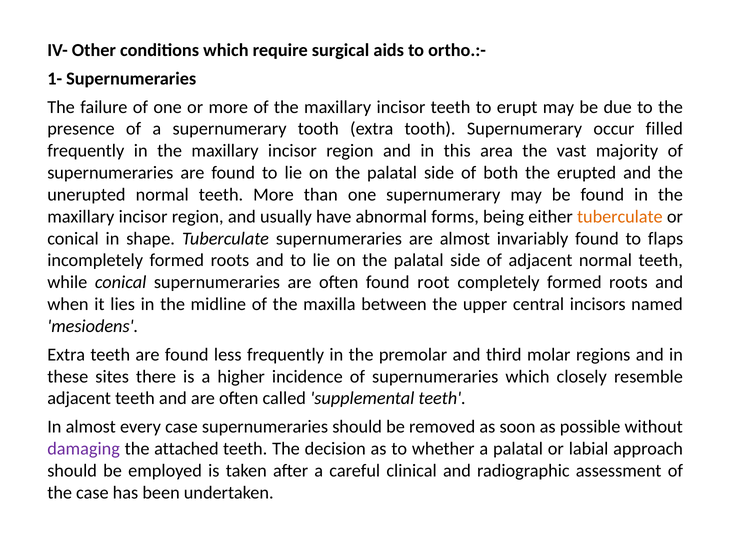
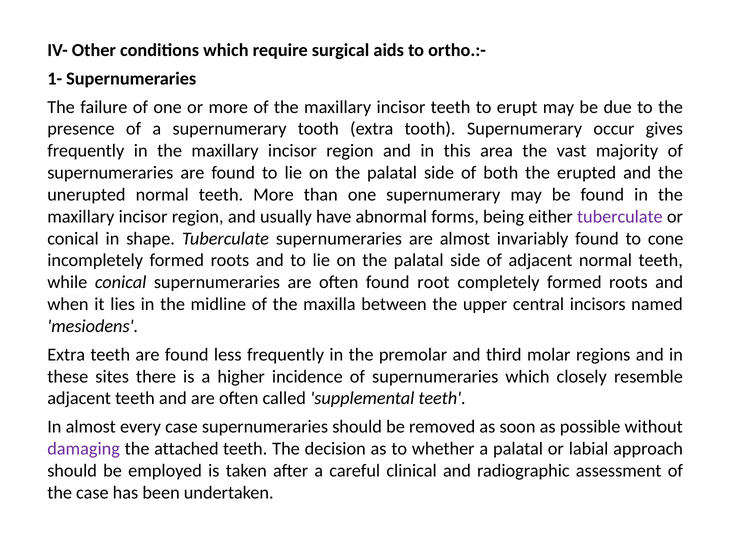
filled: filled -> gives
tuberculate at (620, 217) colour: orange -> purple
flaps: flaps -> cone
